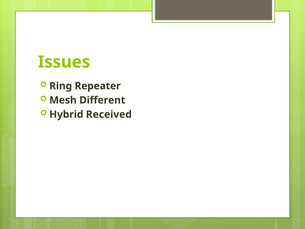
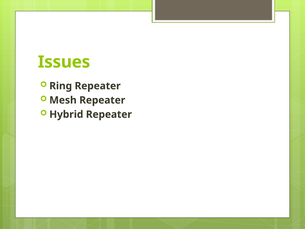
Mesh Different: Different -> Repeater
Hybrid Received: Received -> Repeater
